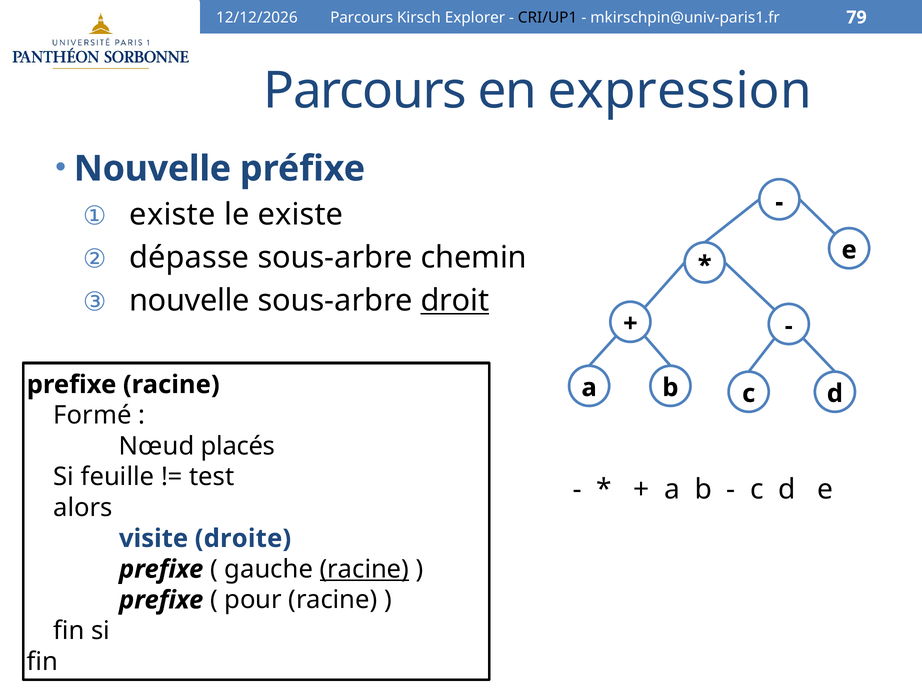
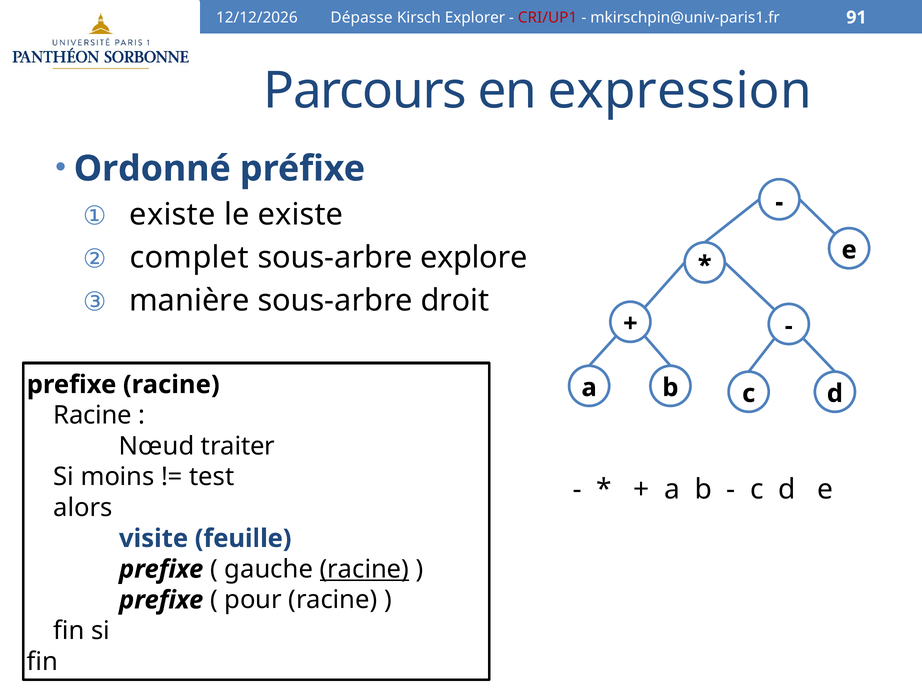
Parcours at (362, 18): Parcours -> Dépasse
CRI/UP1 colour: black -> red
79: 79 -> 91
Nouvelle at (152, 169): Nouvelle -> Ordonné
dépasse: dépasse -> complet
chemin: chemin -> explore
nouvelle at (189, 300): nouvelle -> manière
droit underline: present -> none
Formé at (92, 415): Formé -> Racine
placés: placés -> traiter
feuille: feuille -> moins
droite: droite -> feuille
